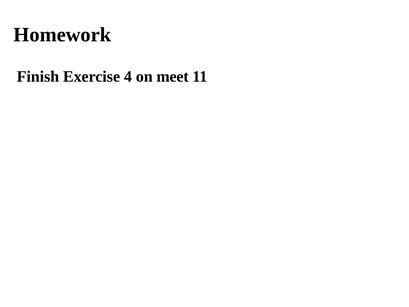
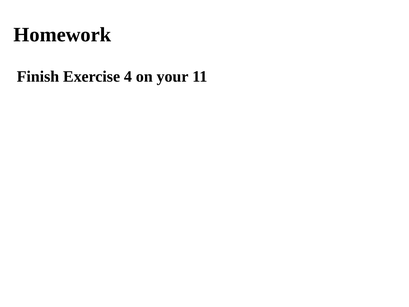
meet: meet -> your
